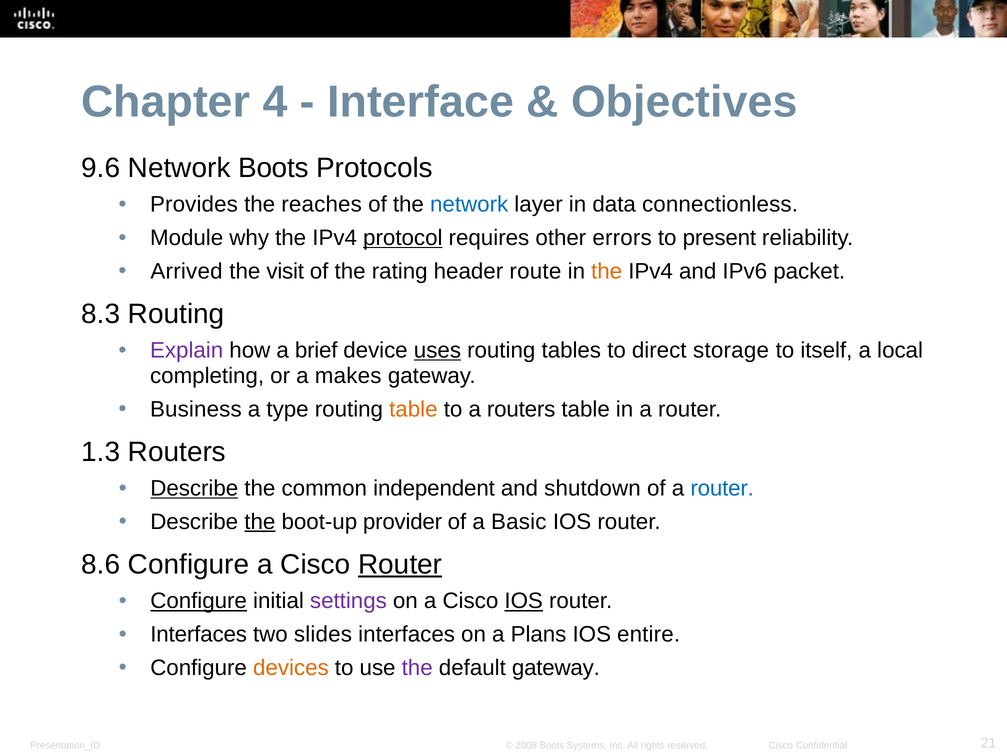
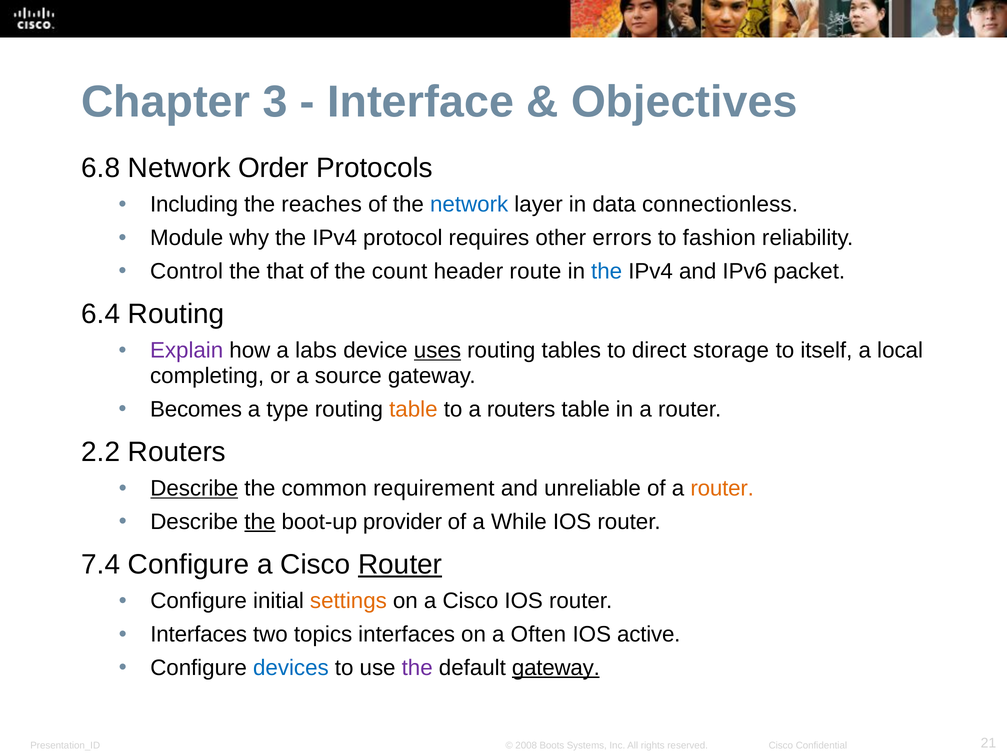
4: 4 -> 3
9.6: 9.6 -> 6.8
Network Boots: Boots -> Order
Provides: Provides -> Including
protocol underline: present -> none
present: present -> fashion
Arrived: Arrived -> Control
visit: visit -> that
rating: rating -> count
the at (607, 271) colour: orange -> blue
8.3: 8.3 -> 6.4
brief: brief -> labs
makes: makes -> source
Business: Business -> Becomes
1.3: 1.3 -> 2.2
independent: independent -> requirement
shutdown: shutdown -> unreliable
router at (722, 489) colour: blue -> orange
Basic: Basic -> While
8.6: 8.6 -> 7.4
Configure at (199, 601) underline: present -> none
settings colour: purple -> orange
IOS at (524, 601) underline: present -> none
slides: slides -> topics
Plans: Plans -> Often
entire: entire -> active
devices colour: orange -> blue
gateway at (556, 668) underline: none -> present
